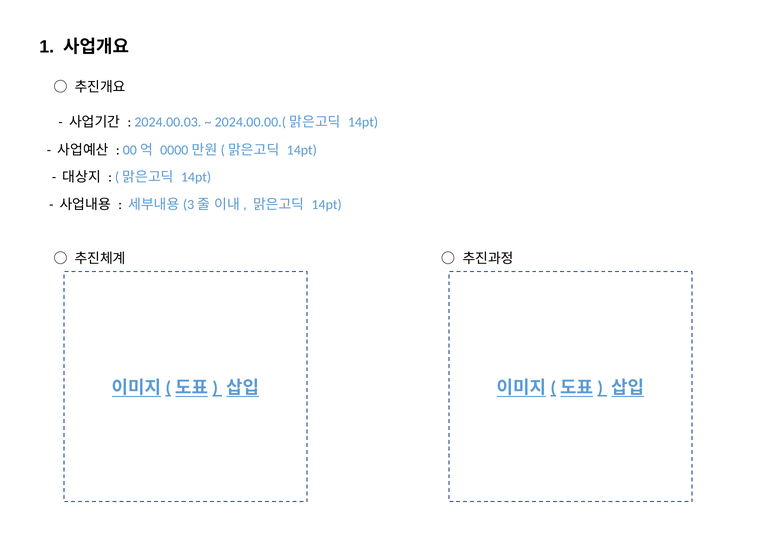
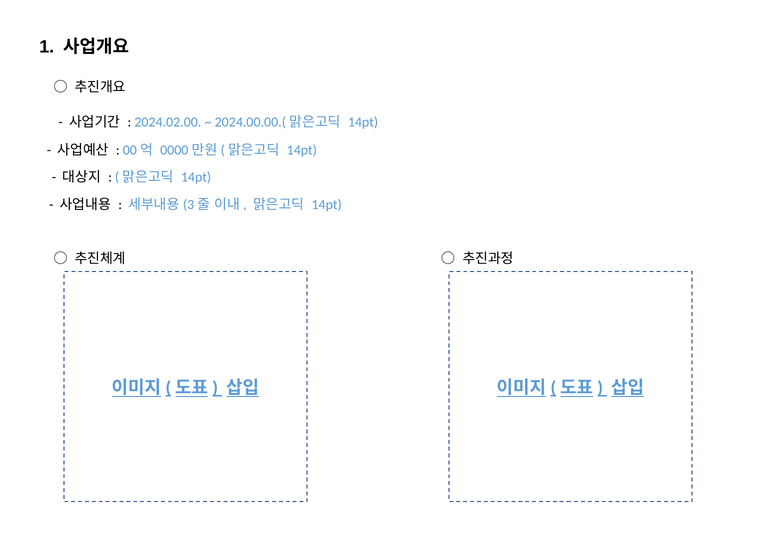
2024.00.03: 2024.00.03 -> 2024.02.00
